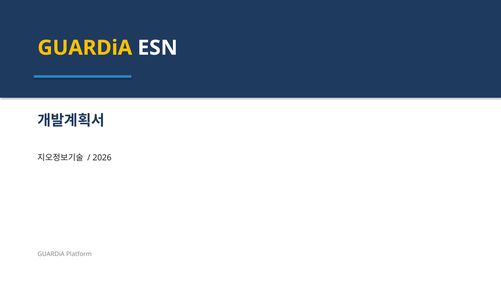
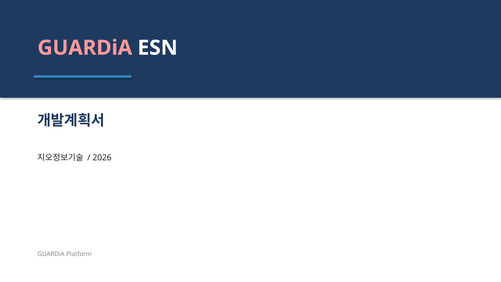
GUARDiA at (85, 48) colour: yellow -> pink
